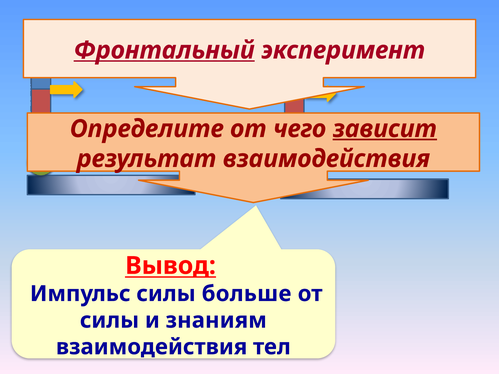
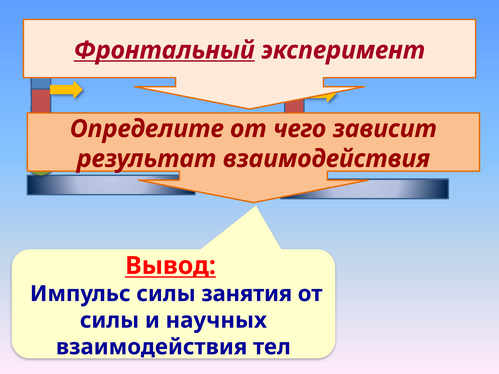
зависит underline: present -> none
больше: больше -> занятия
знаниям: знаниям -> научных
